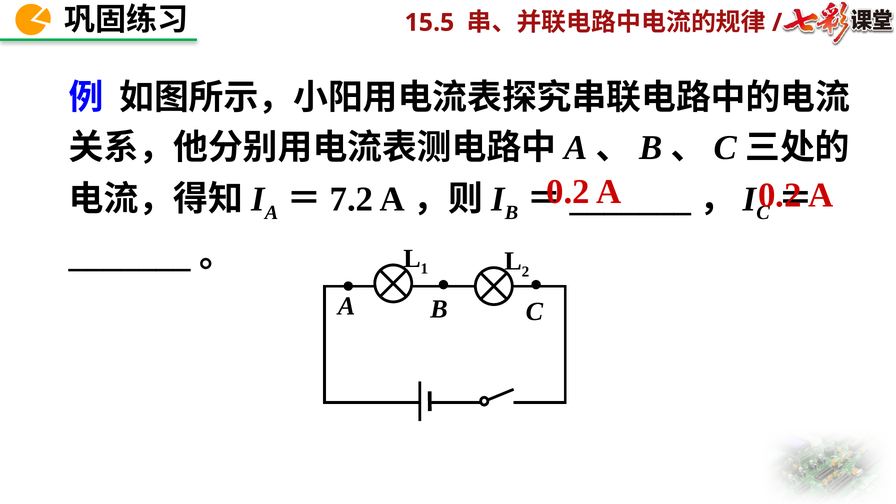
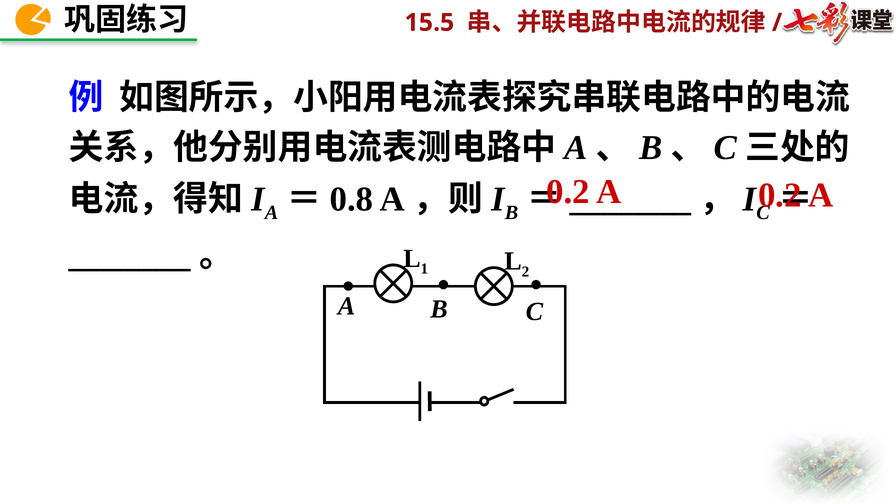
7.2: 7.2 -> 0.8
